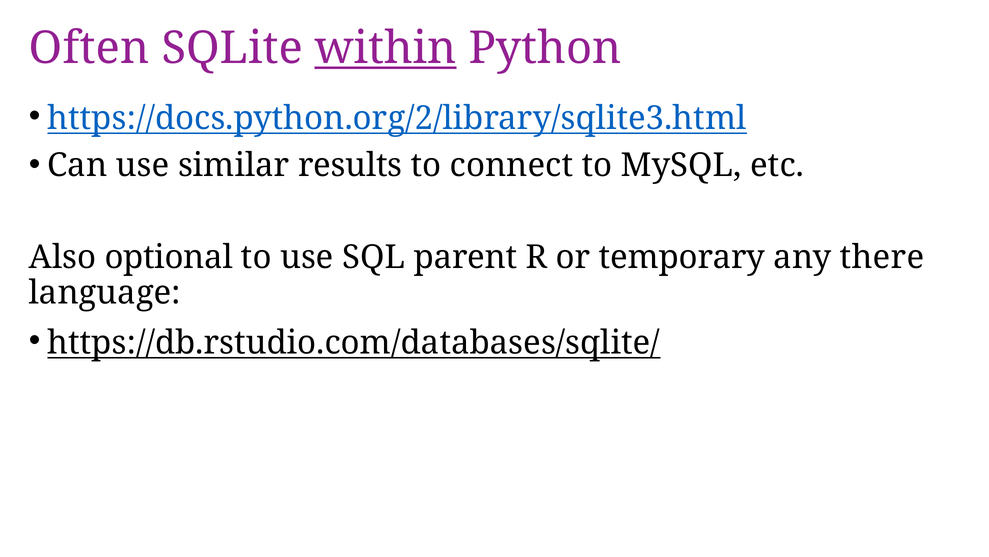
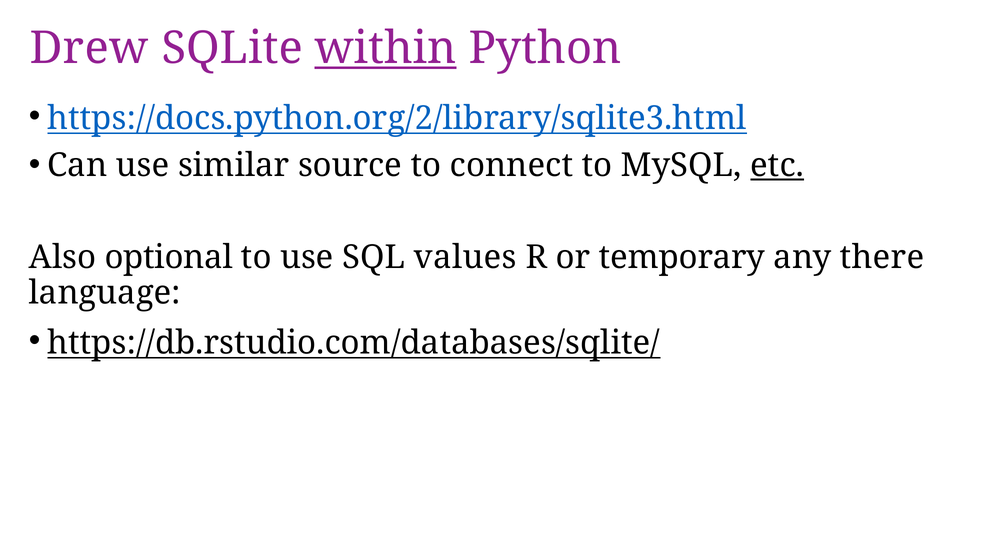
Often: Often -> Drew
results: results -> source
etc underline: none -> present
parent: parent -> values
